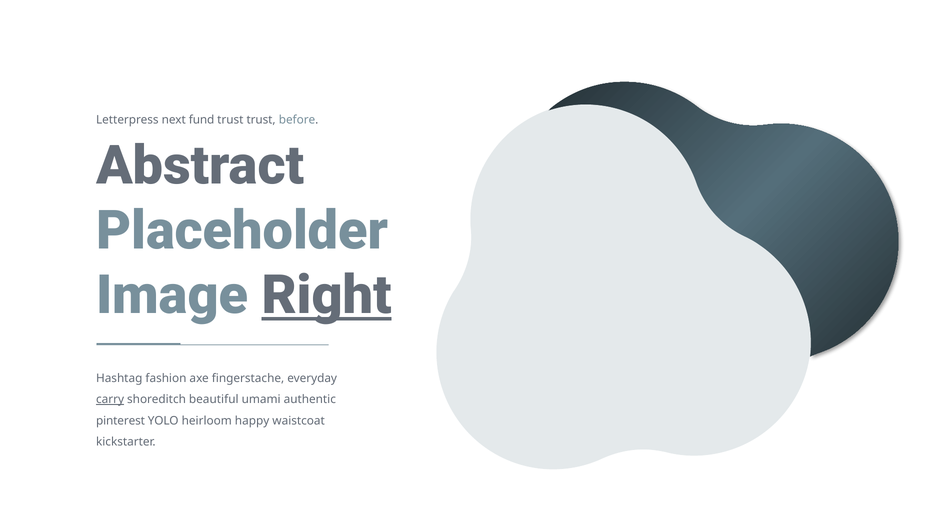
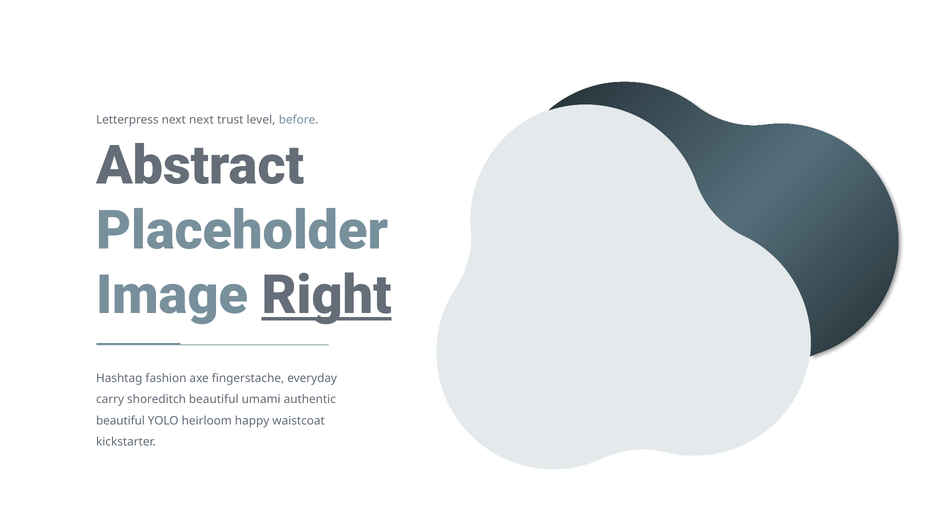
next fund: fund -> next
trust trust: trust -> level
carry underline: present -> none
pinterest at (120, 421): pinterest -> beautiful
